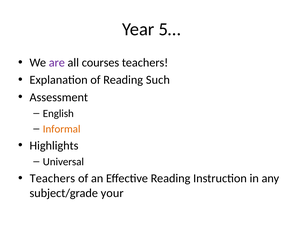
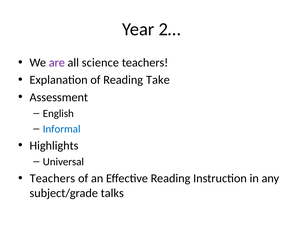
5…: 5… -> 2…
courses: courses -> science
Such: Such -> Take
Informal colour: orange -> blue
your: your -> talks
